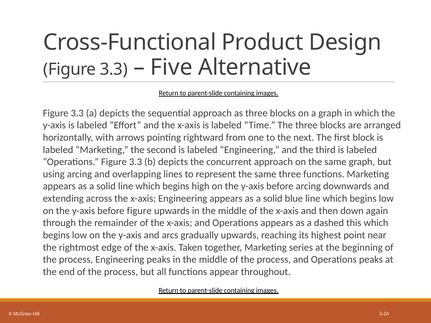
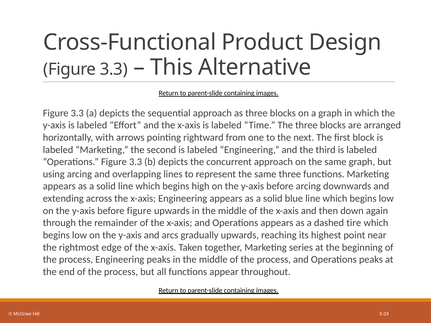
Five: Five -> This
this: this -> tire
